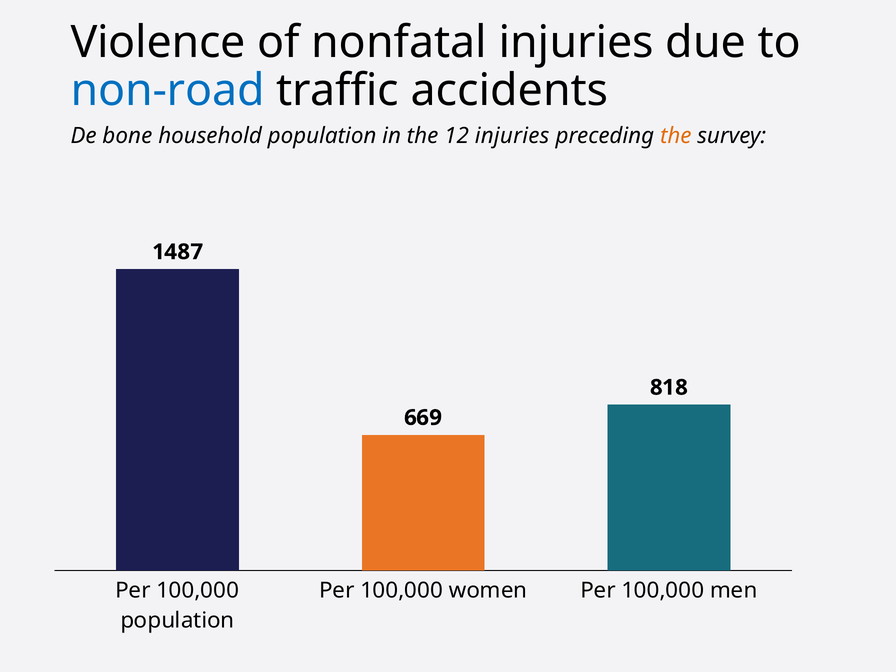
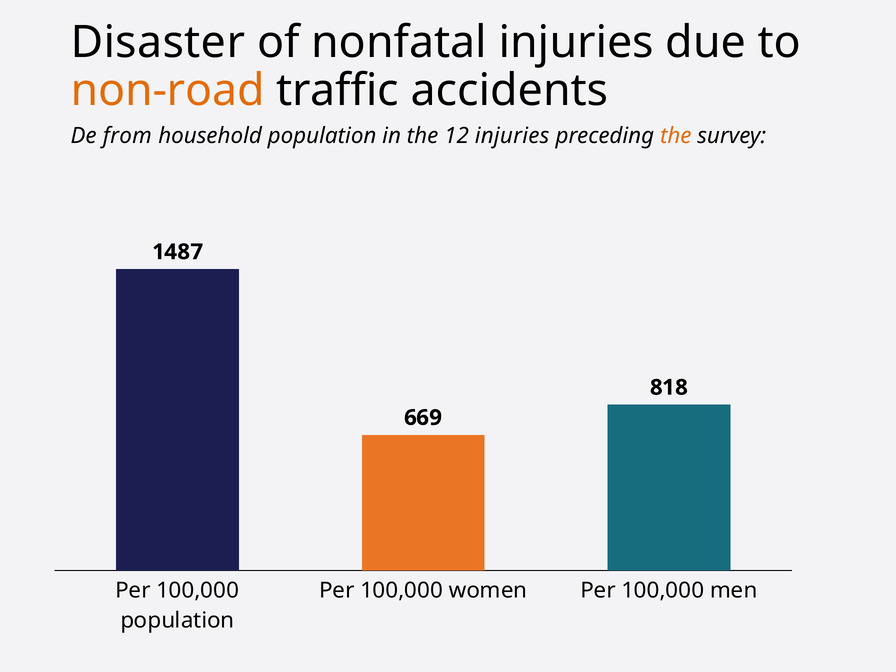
Violence: Violence -> Disaster
non-road colour: blue -> orange
bone: bone -> from
